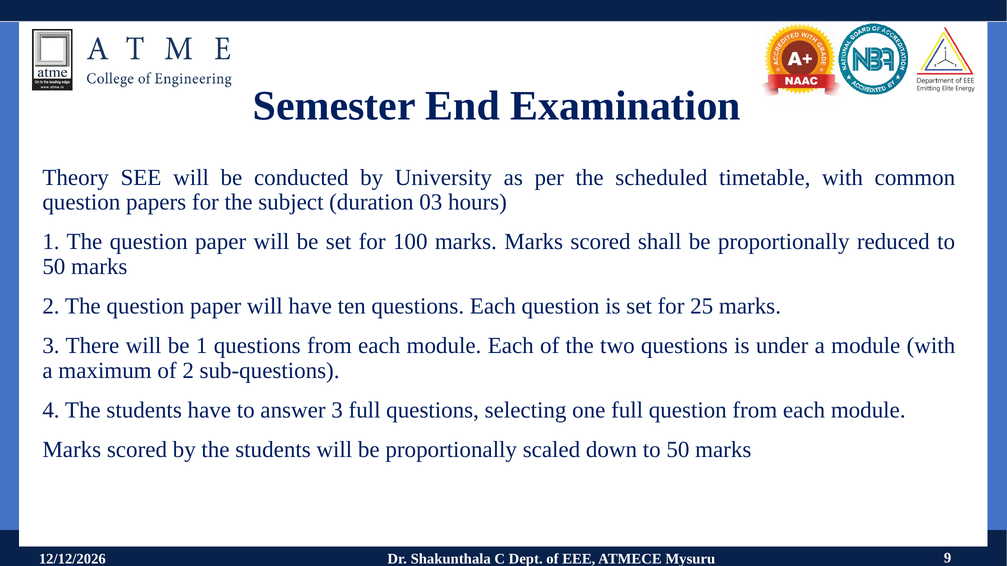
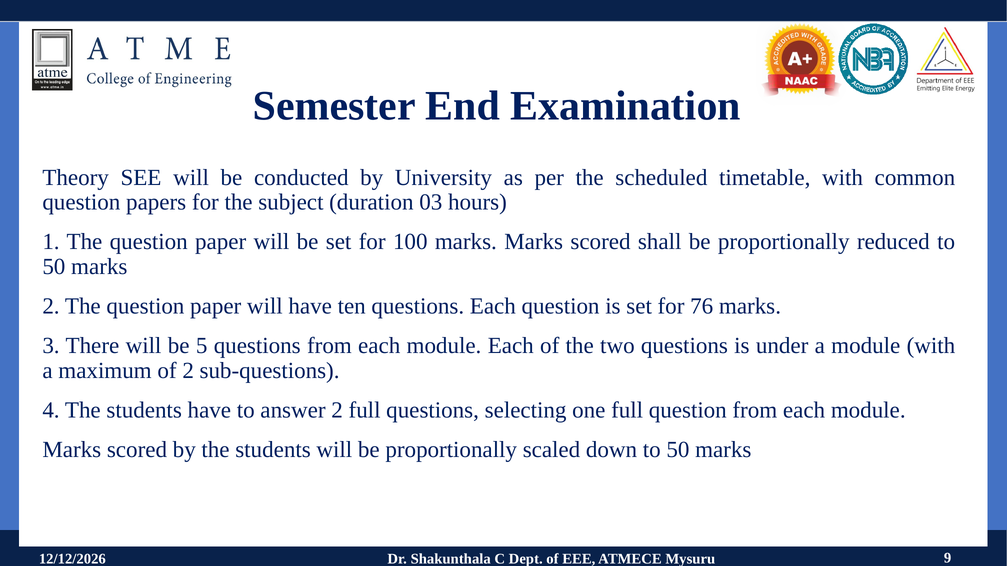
25: 25 -> 76
be 1: 1 -> 5
answer 3: 3 -> 2
